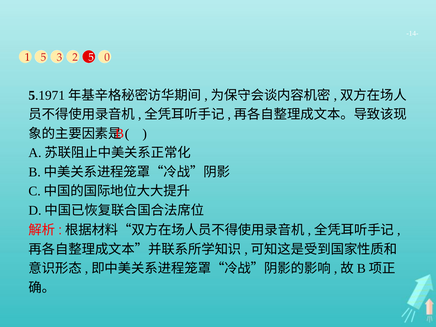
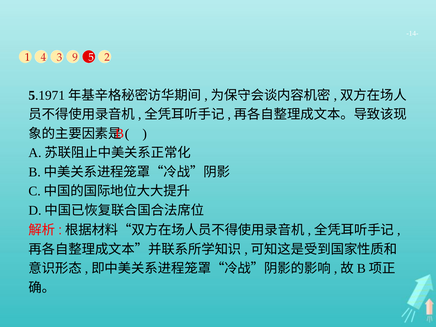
1 5: 5 -> 4
2: 2 -> 9
0: 0 -> 2
